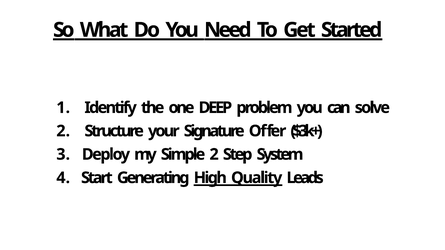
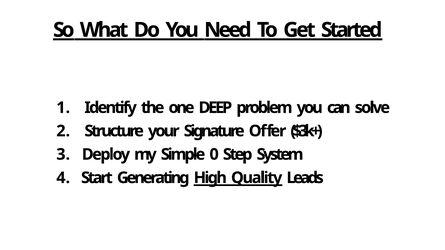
Simple 2: 2 -> 0
